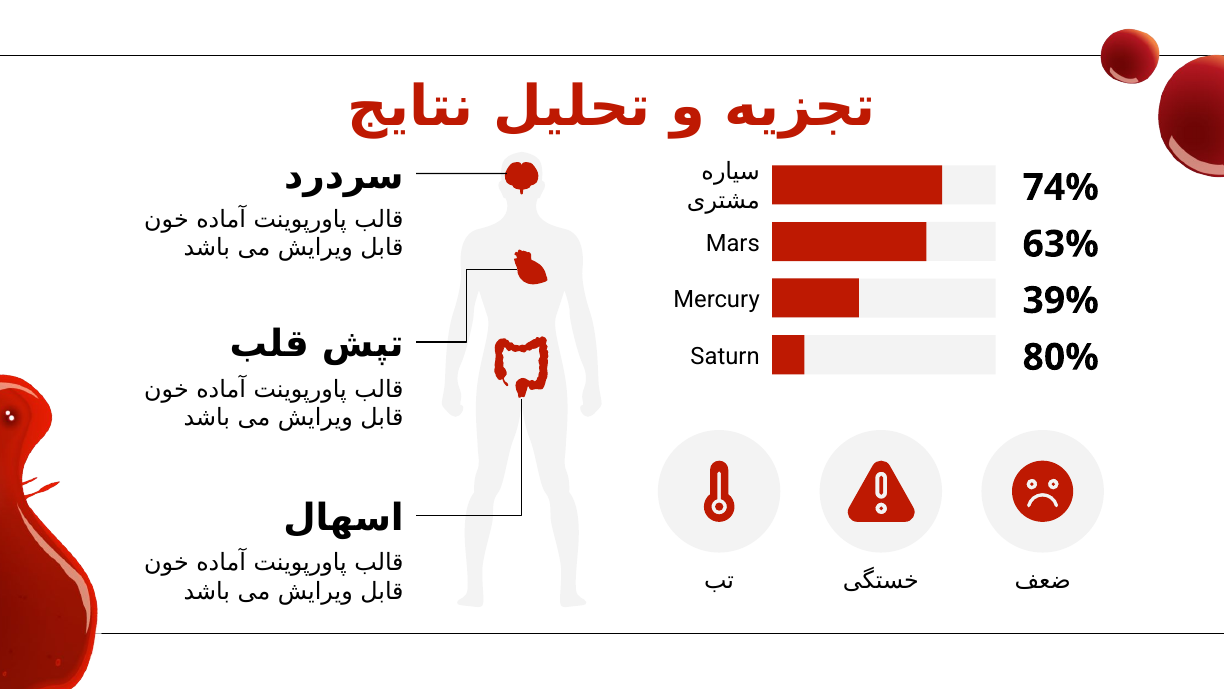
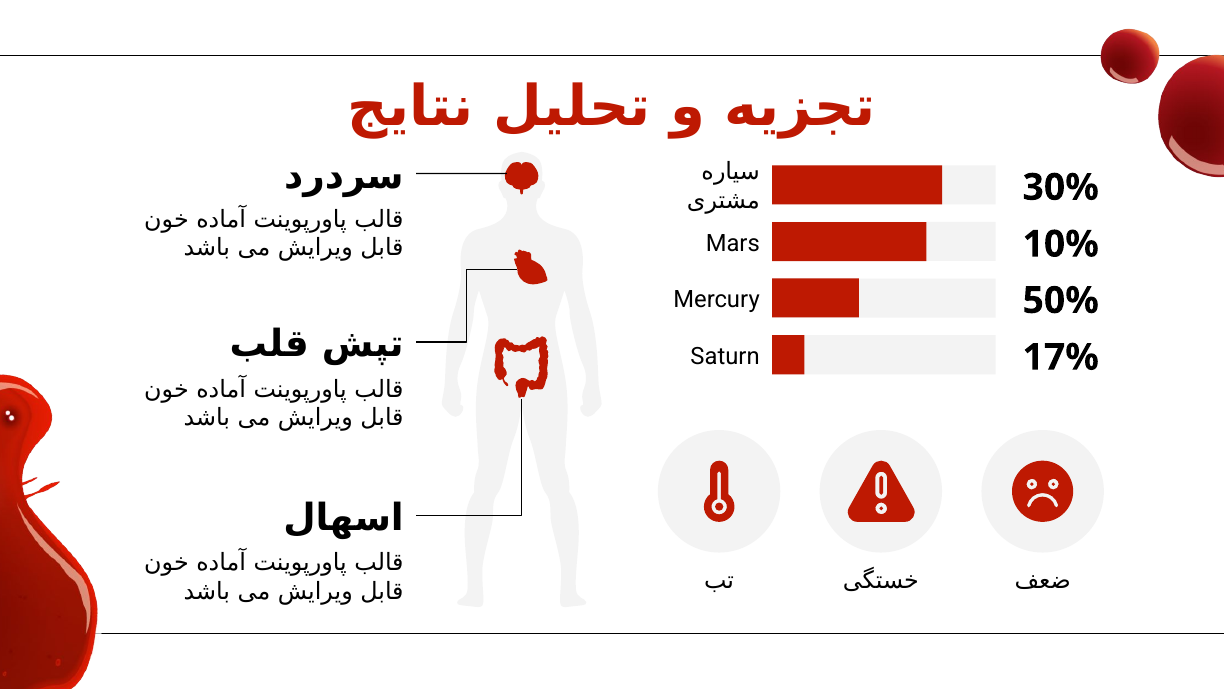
74%: 74% -> 30%
63%: 63% -> 10%
39%: 39% -> 50%
80%: 80% -> 17%
